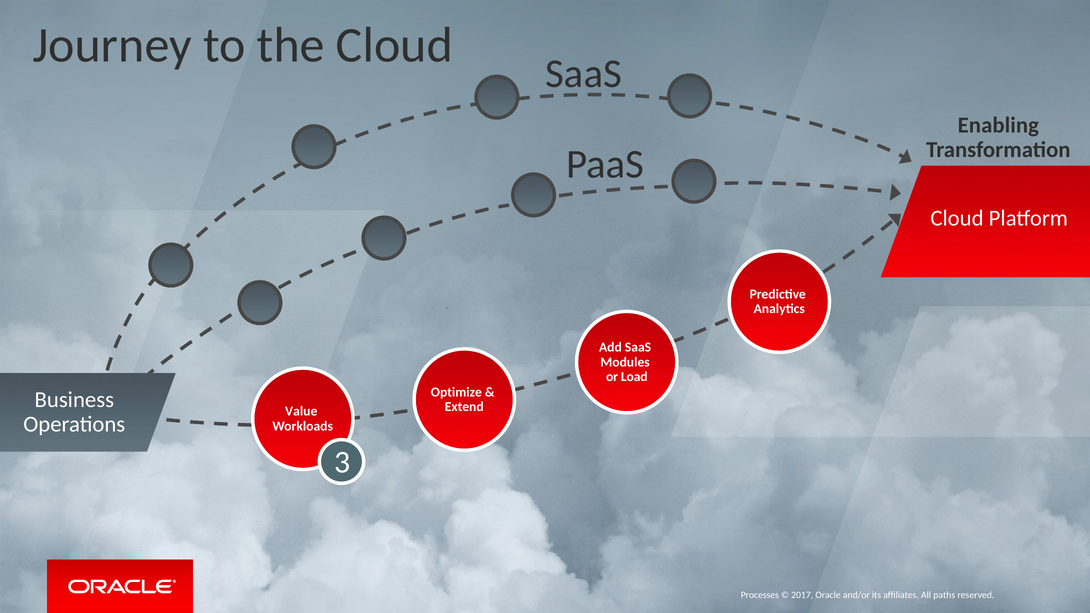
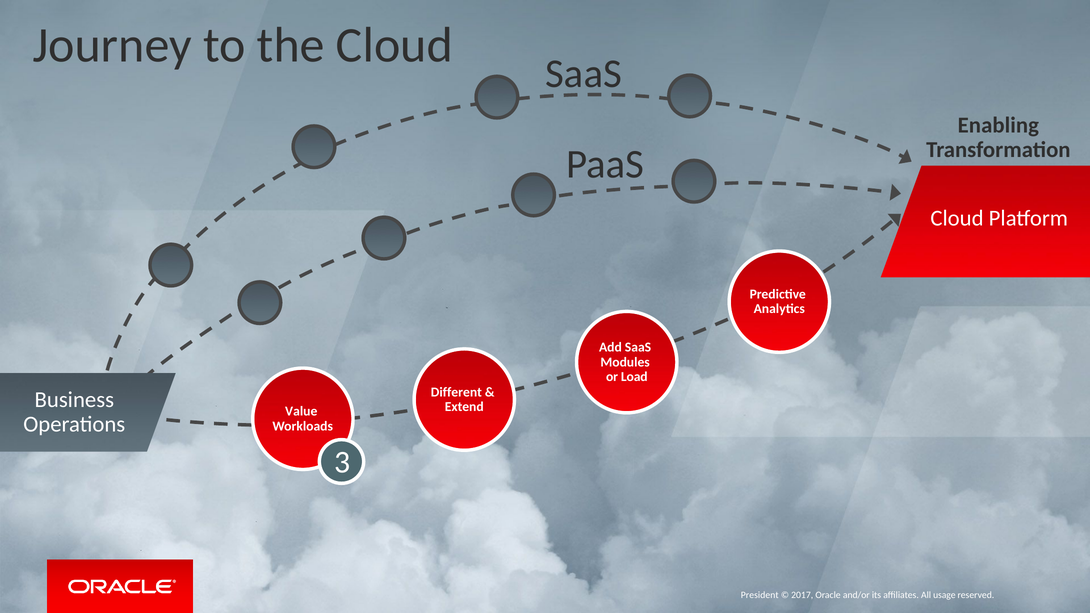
Optimize: Optimize -> Different
Processes: Processes -> President
paths: paths -> usage
